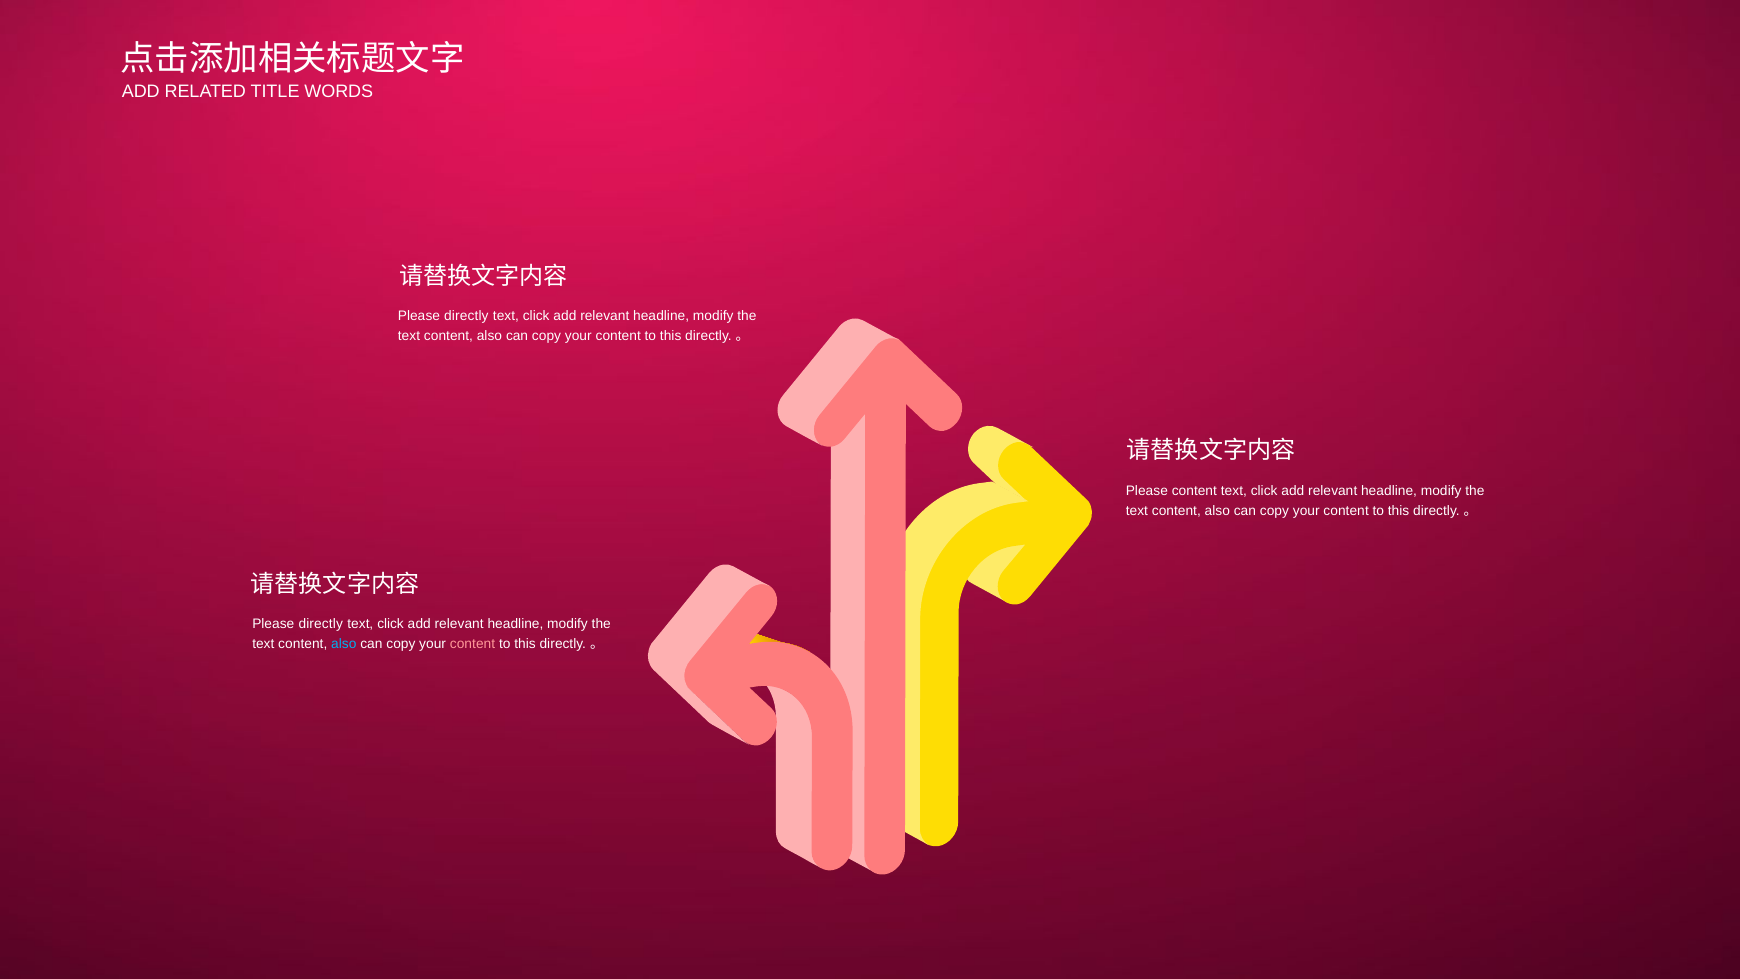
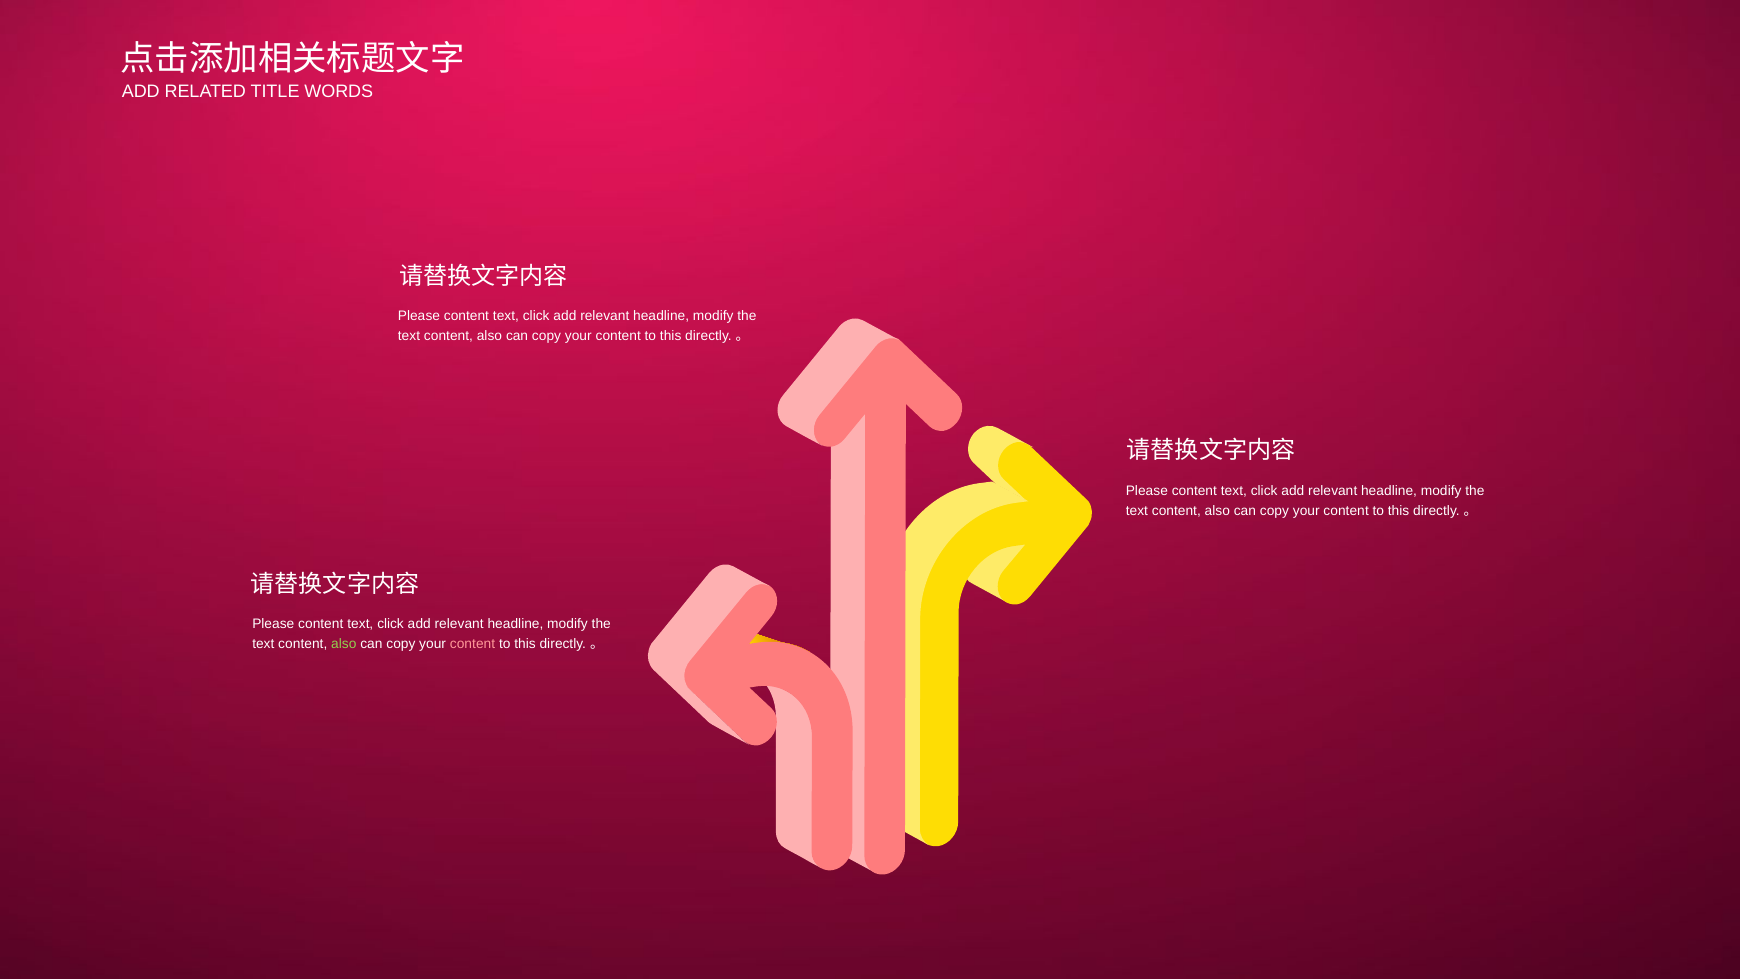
directly at (466, 316): directly -> content
directly at (321, 624): directly -> content
also at (344, 644) colour: light blue -> light green
